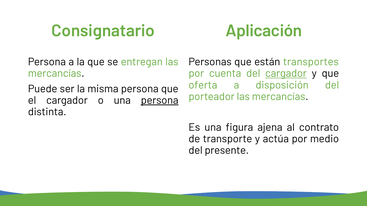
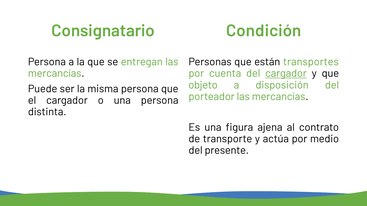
Aplicación: Aplicación -> Condición
oferta: oferta -> objeto
persona at (160, 101) underline: present -> none
